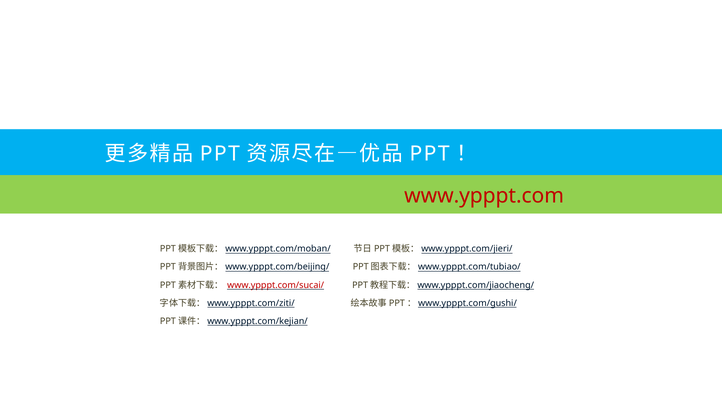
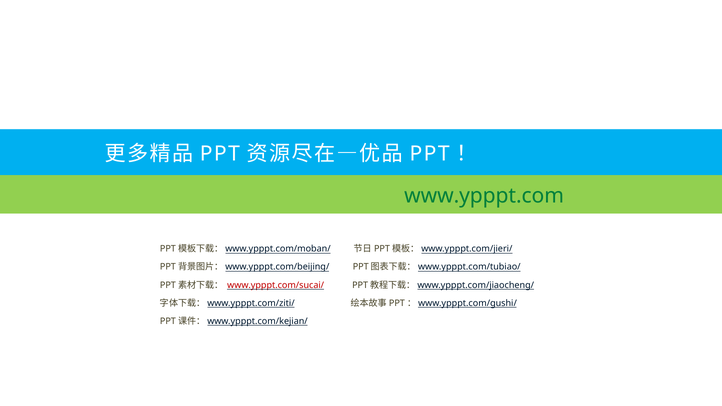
www.ypppt.com colour: red -> green
